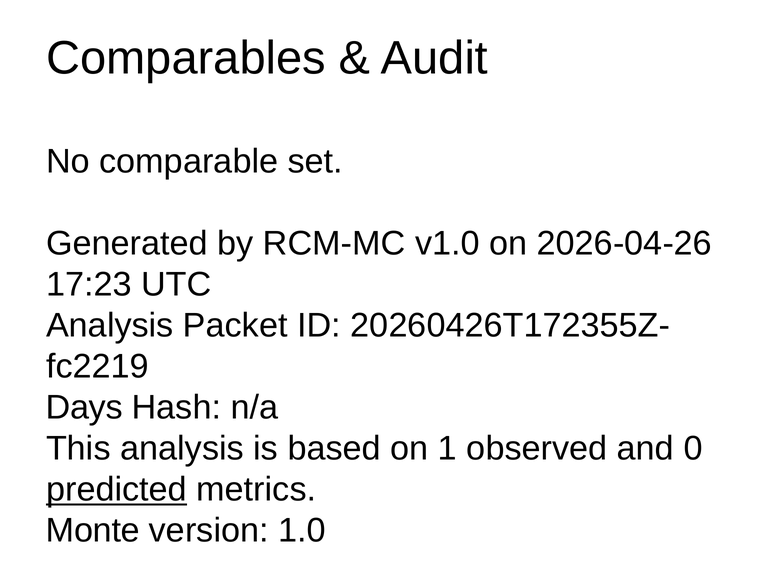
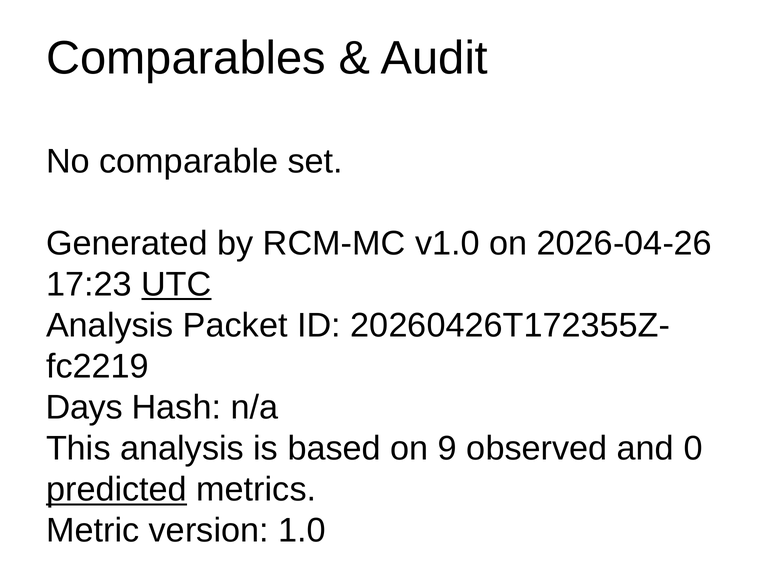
UTC underline: none -> present
1: 1 -> 9
Monte: Monte -> Metric
